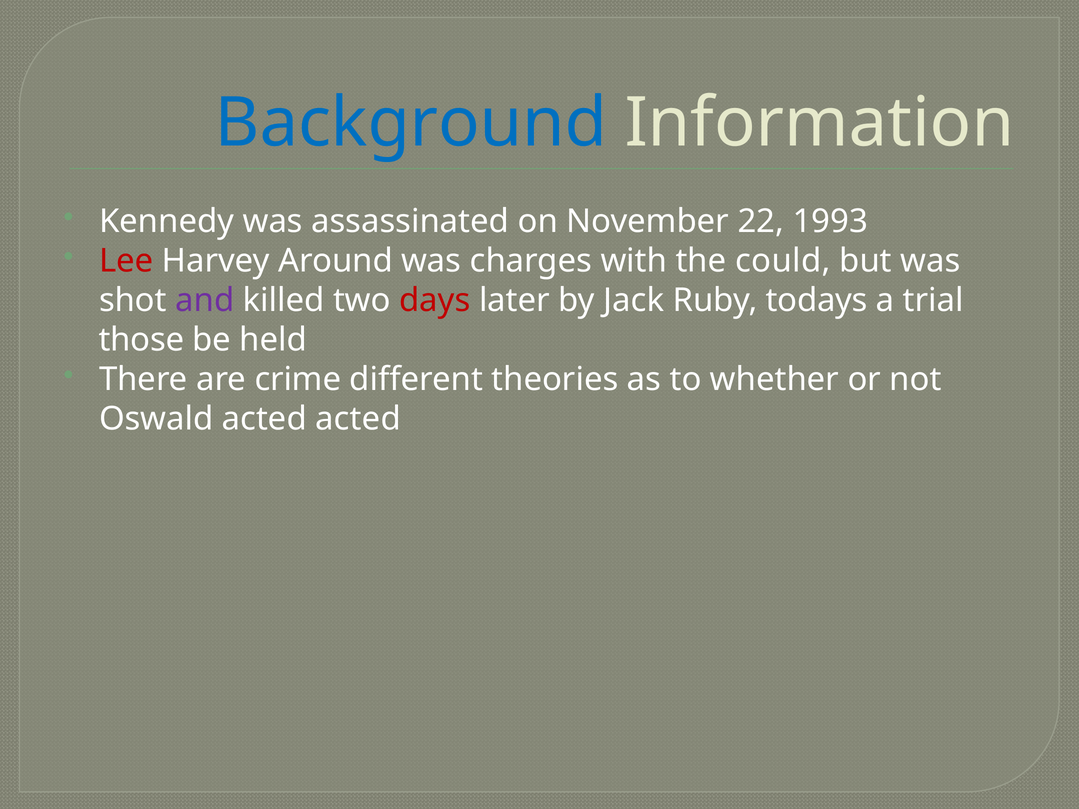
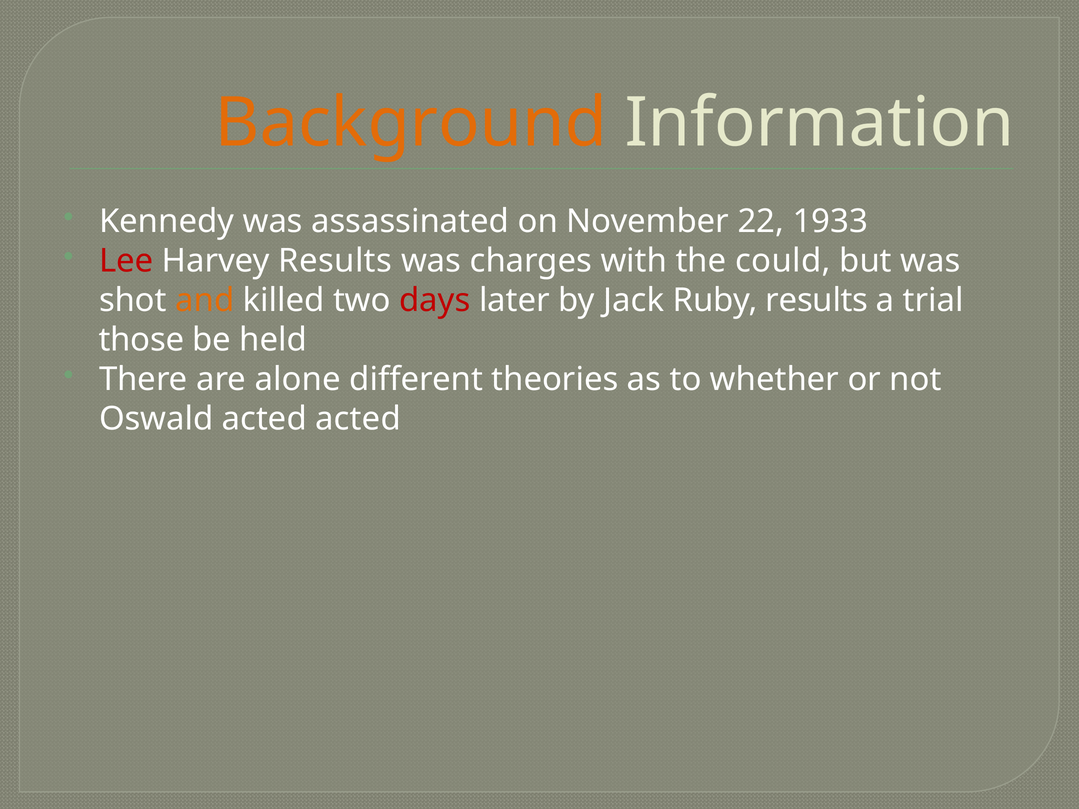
Background colour: blue -> orange
1993: 1993 -> 1933
Harvey Around: Around -> Results
and colour: purple -> orange
Ruby todays: todays -> results
crime: crime -> alone
